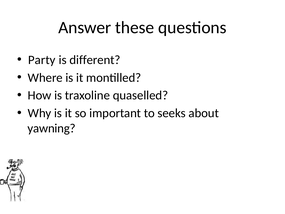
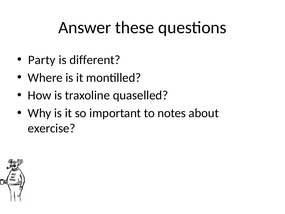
seeks: seeks -> notes
yawning: yawning -> exercise
